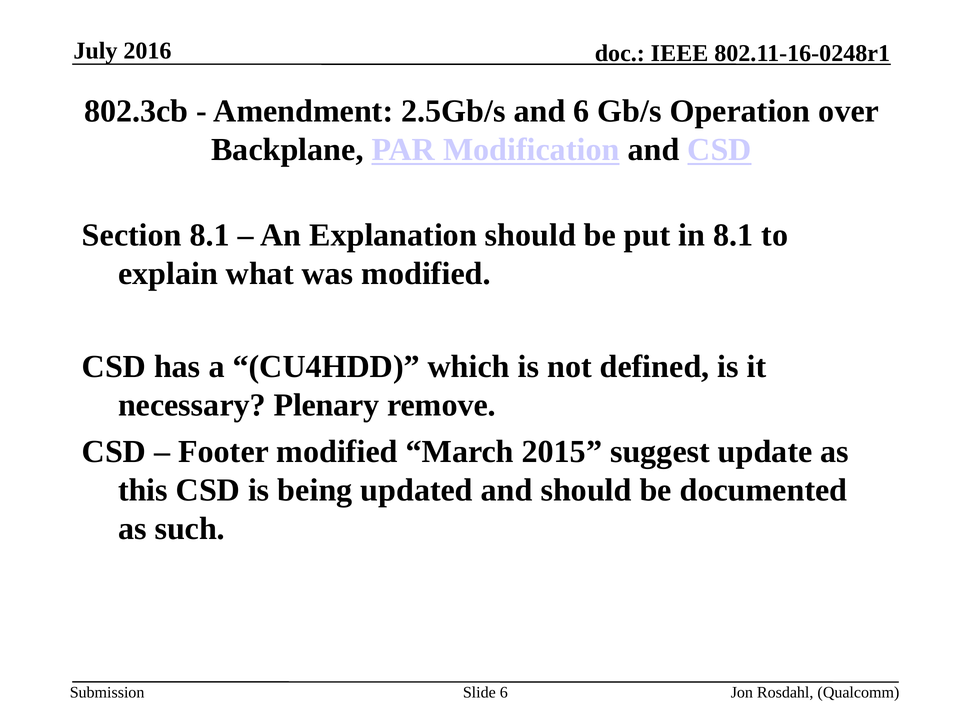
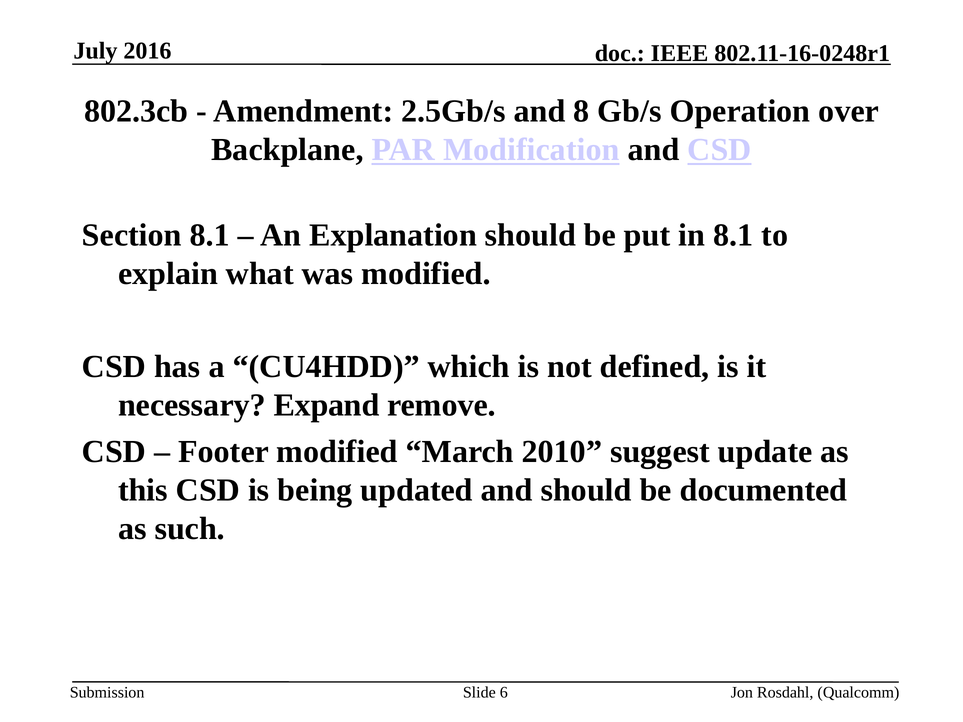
and 6: 6 -> 8
Plenary: Plenary -> Expand
2015: 2015 -> 2010
